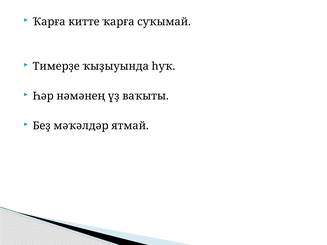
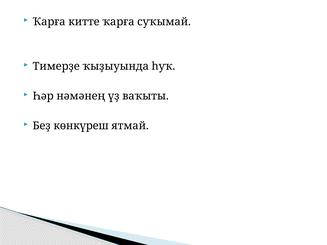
мәҡәлдәр: мәҡәлдәр -> көнкүреш
